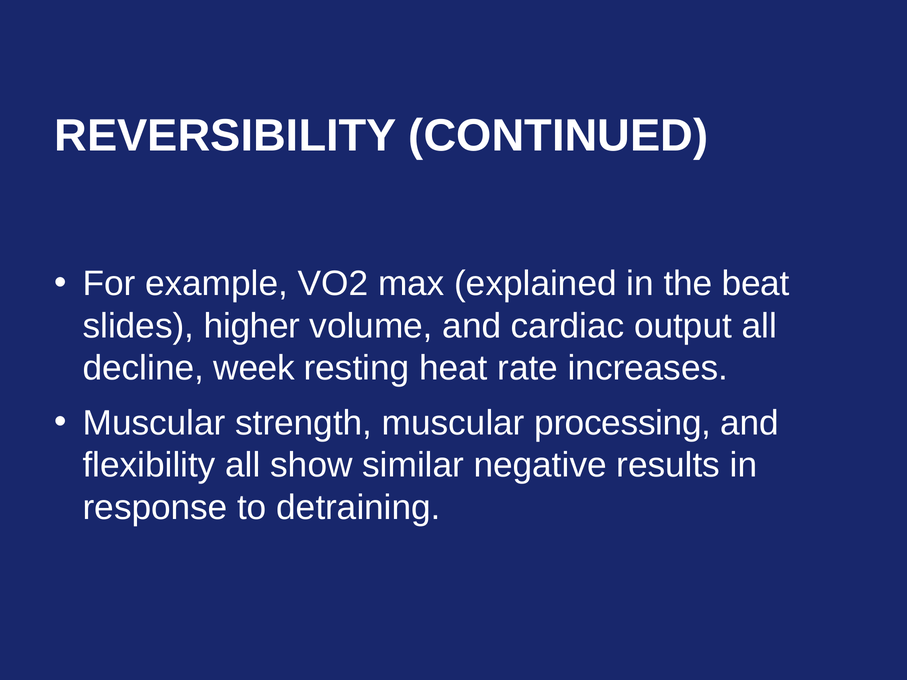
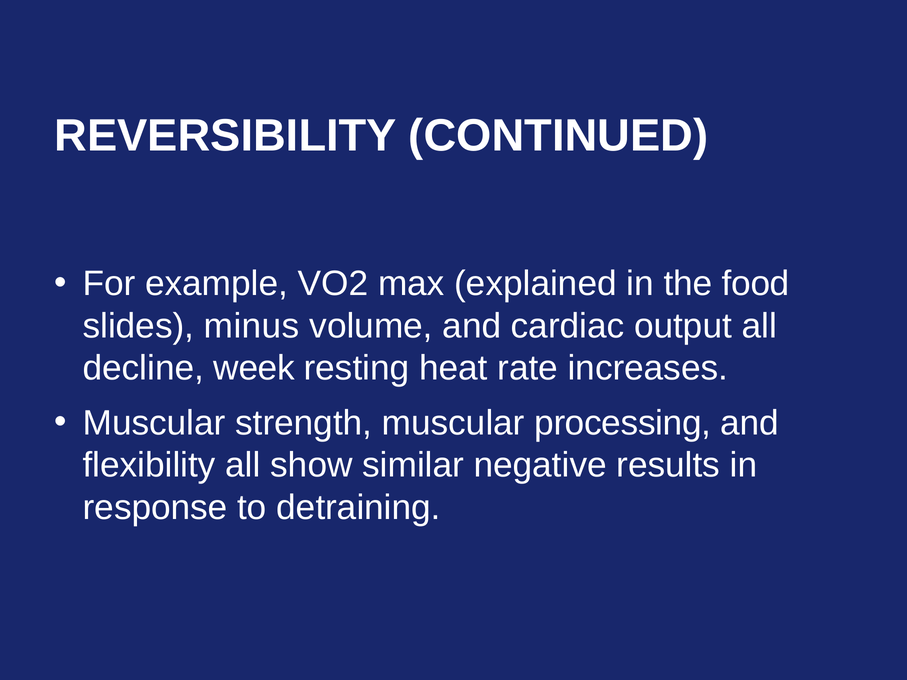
beat: beat -> food
higher: higher -> minus
